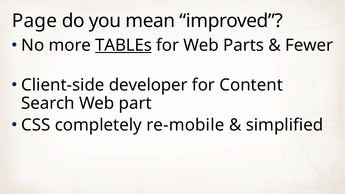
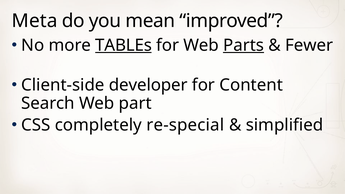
Page: Page -> Meta
Parts underline: none -> present
re-mobile: re-mobile -> re-special
